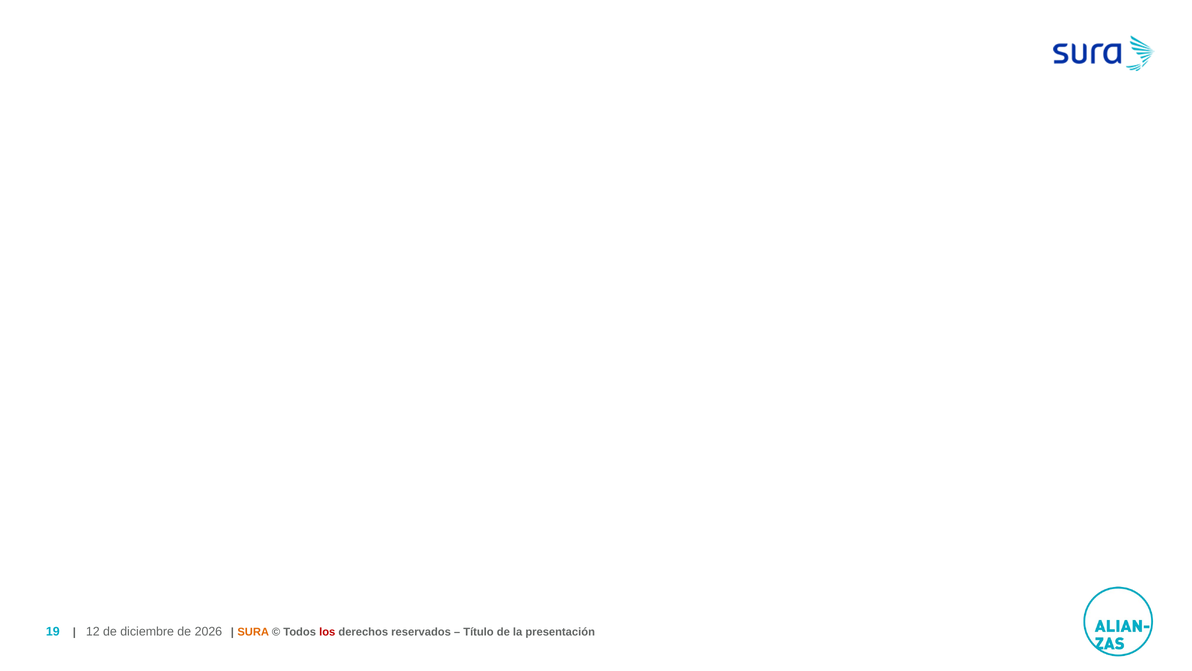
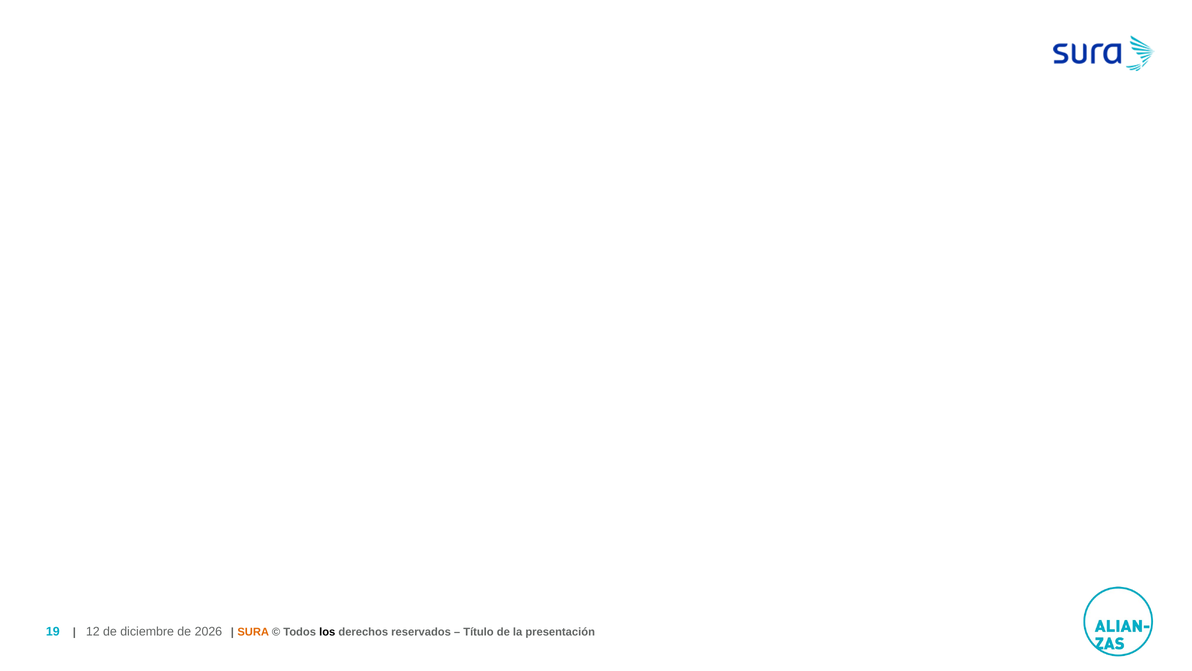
los colour: red -> black
